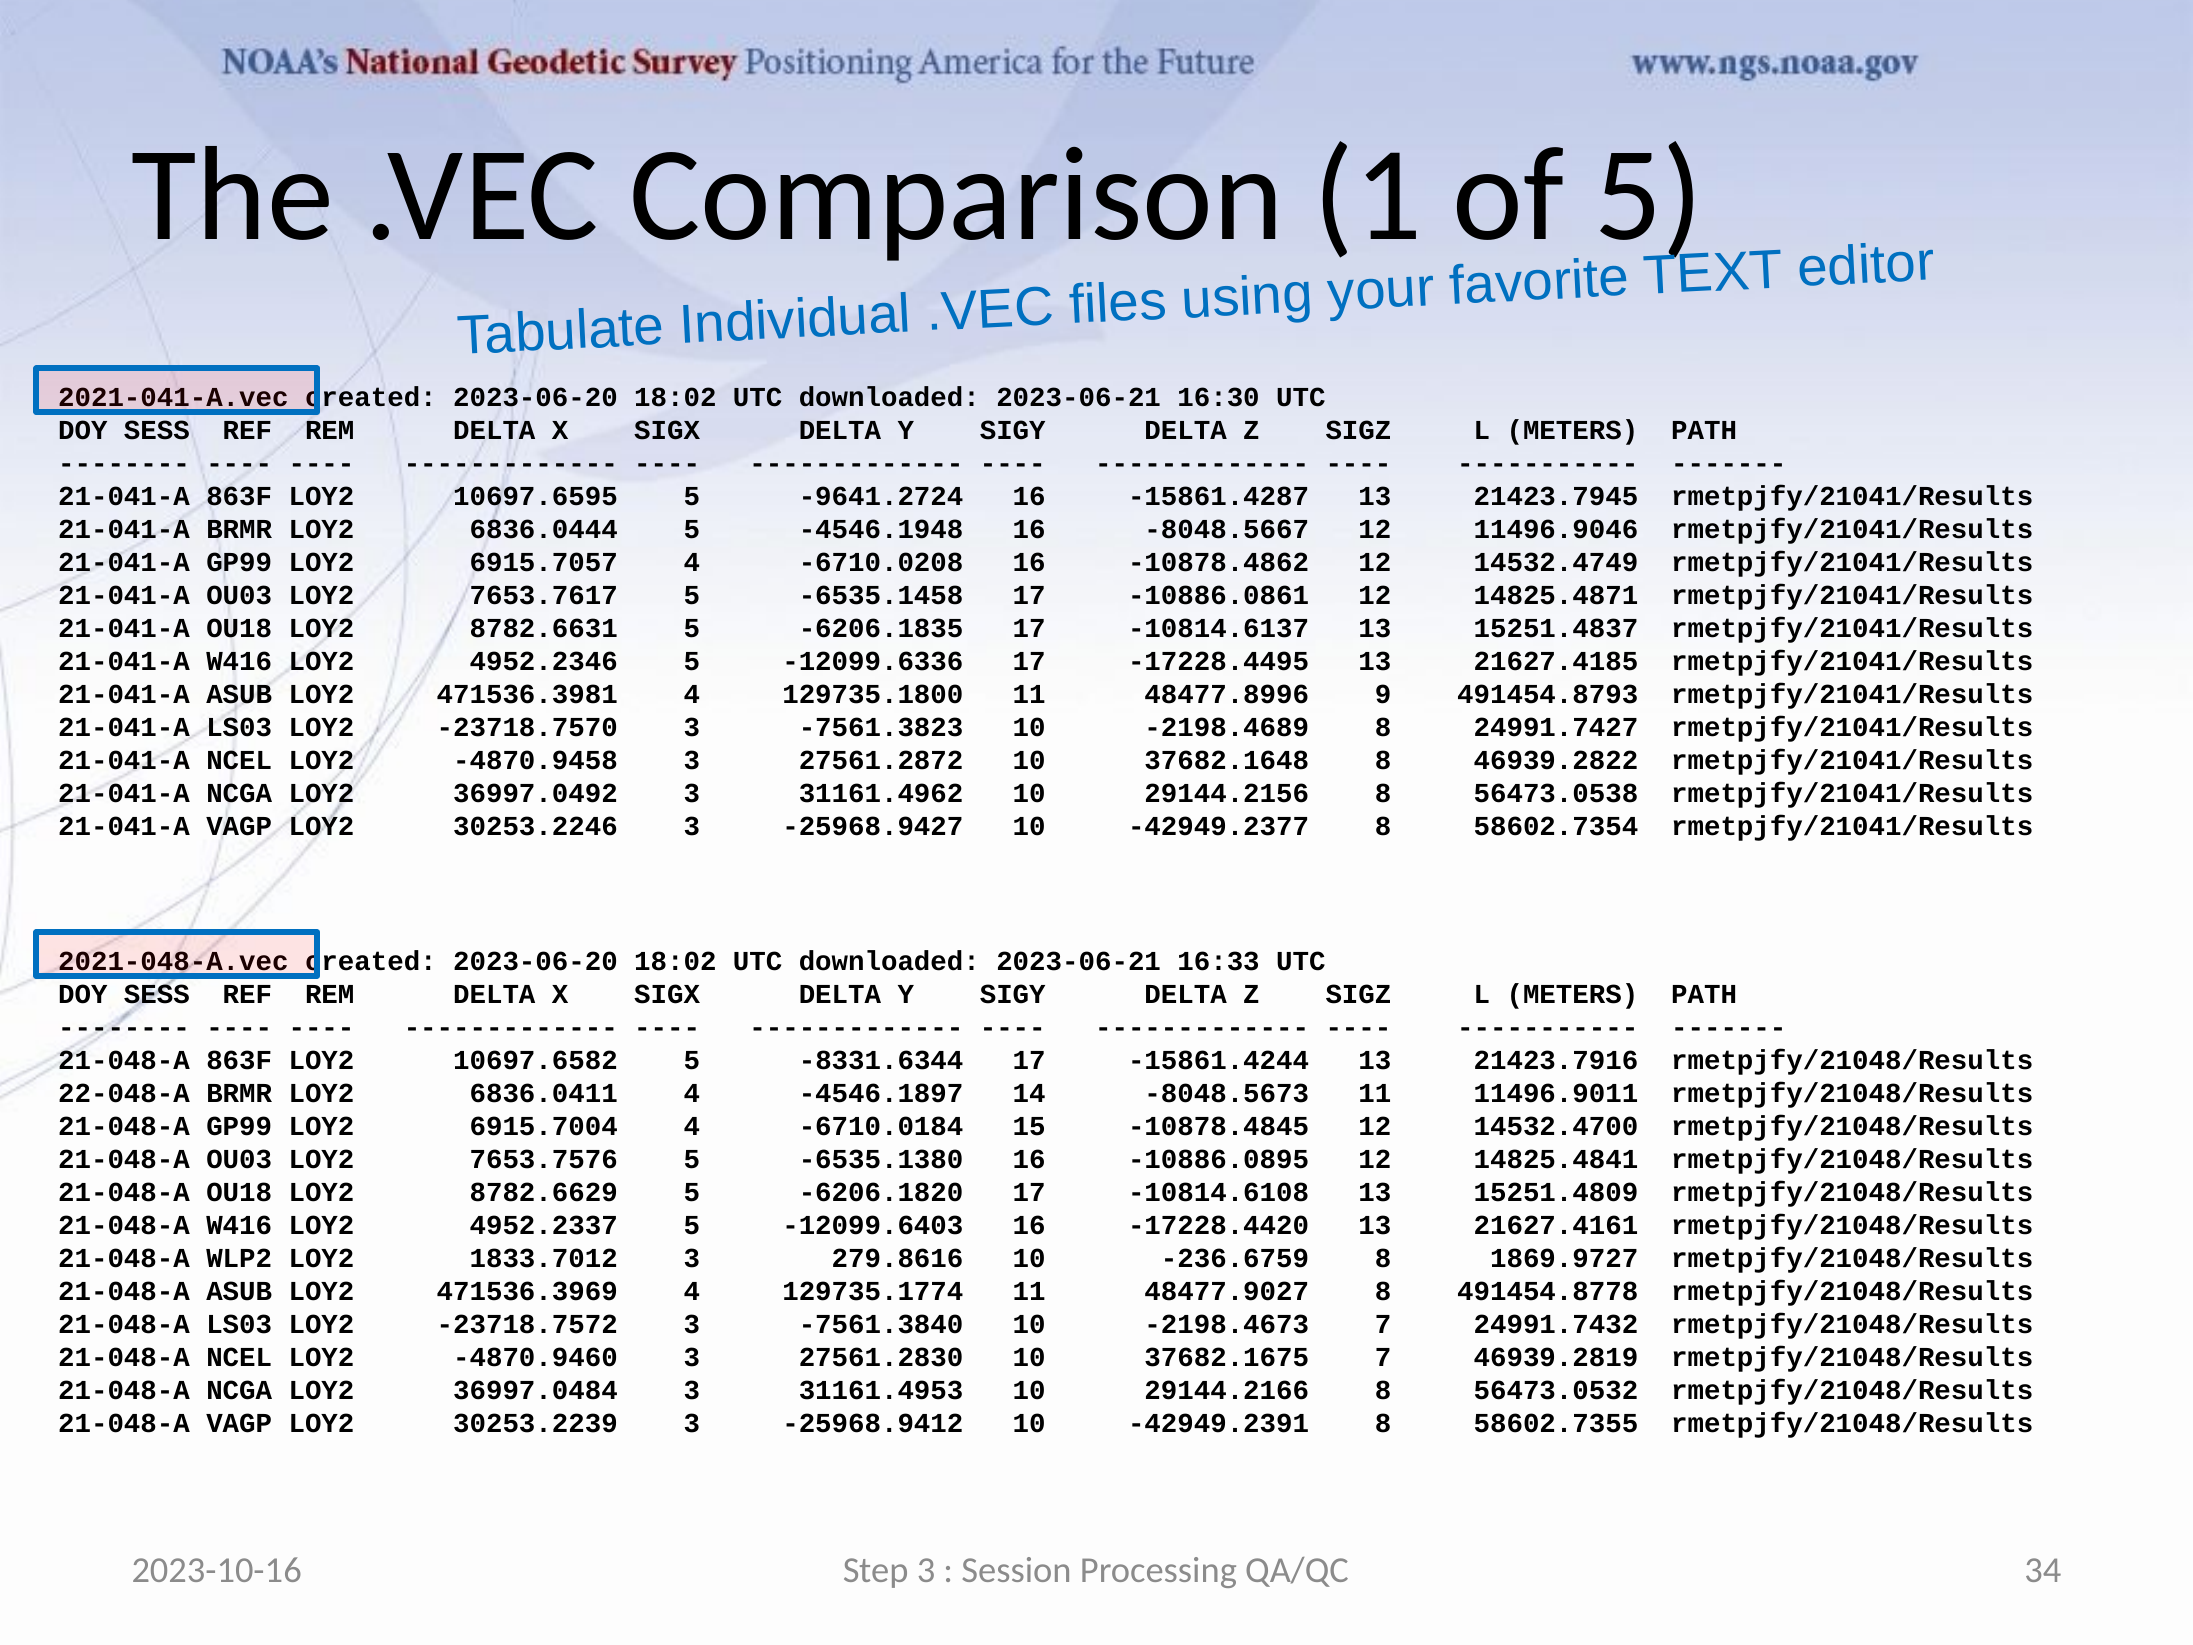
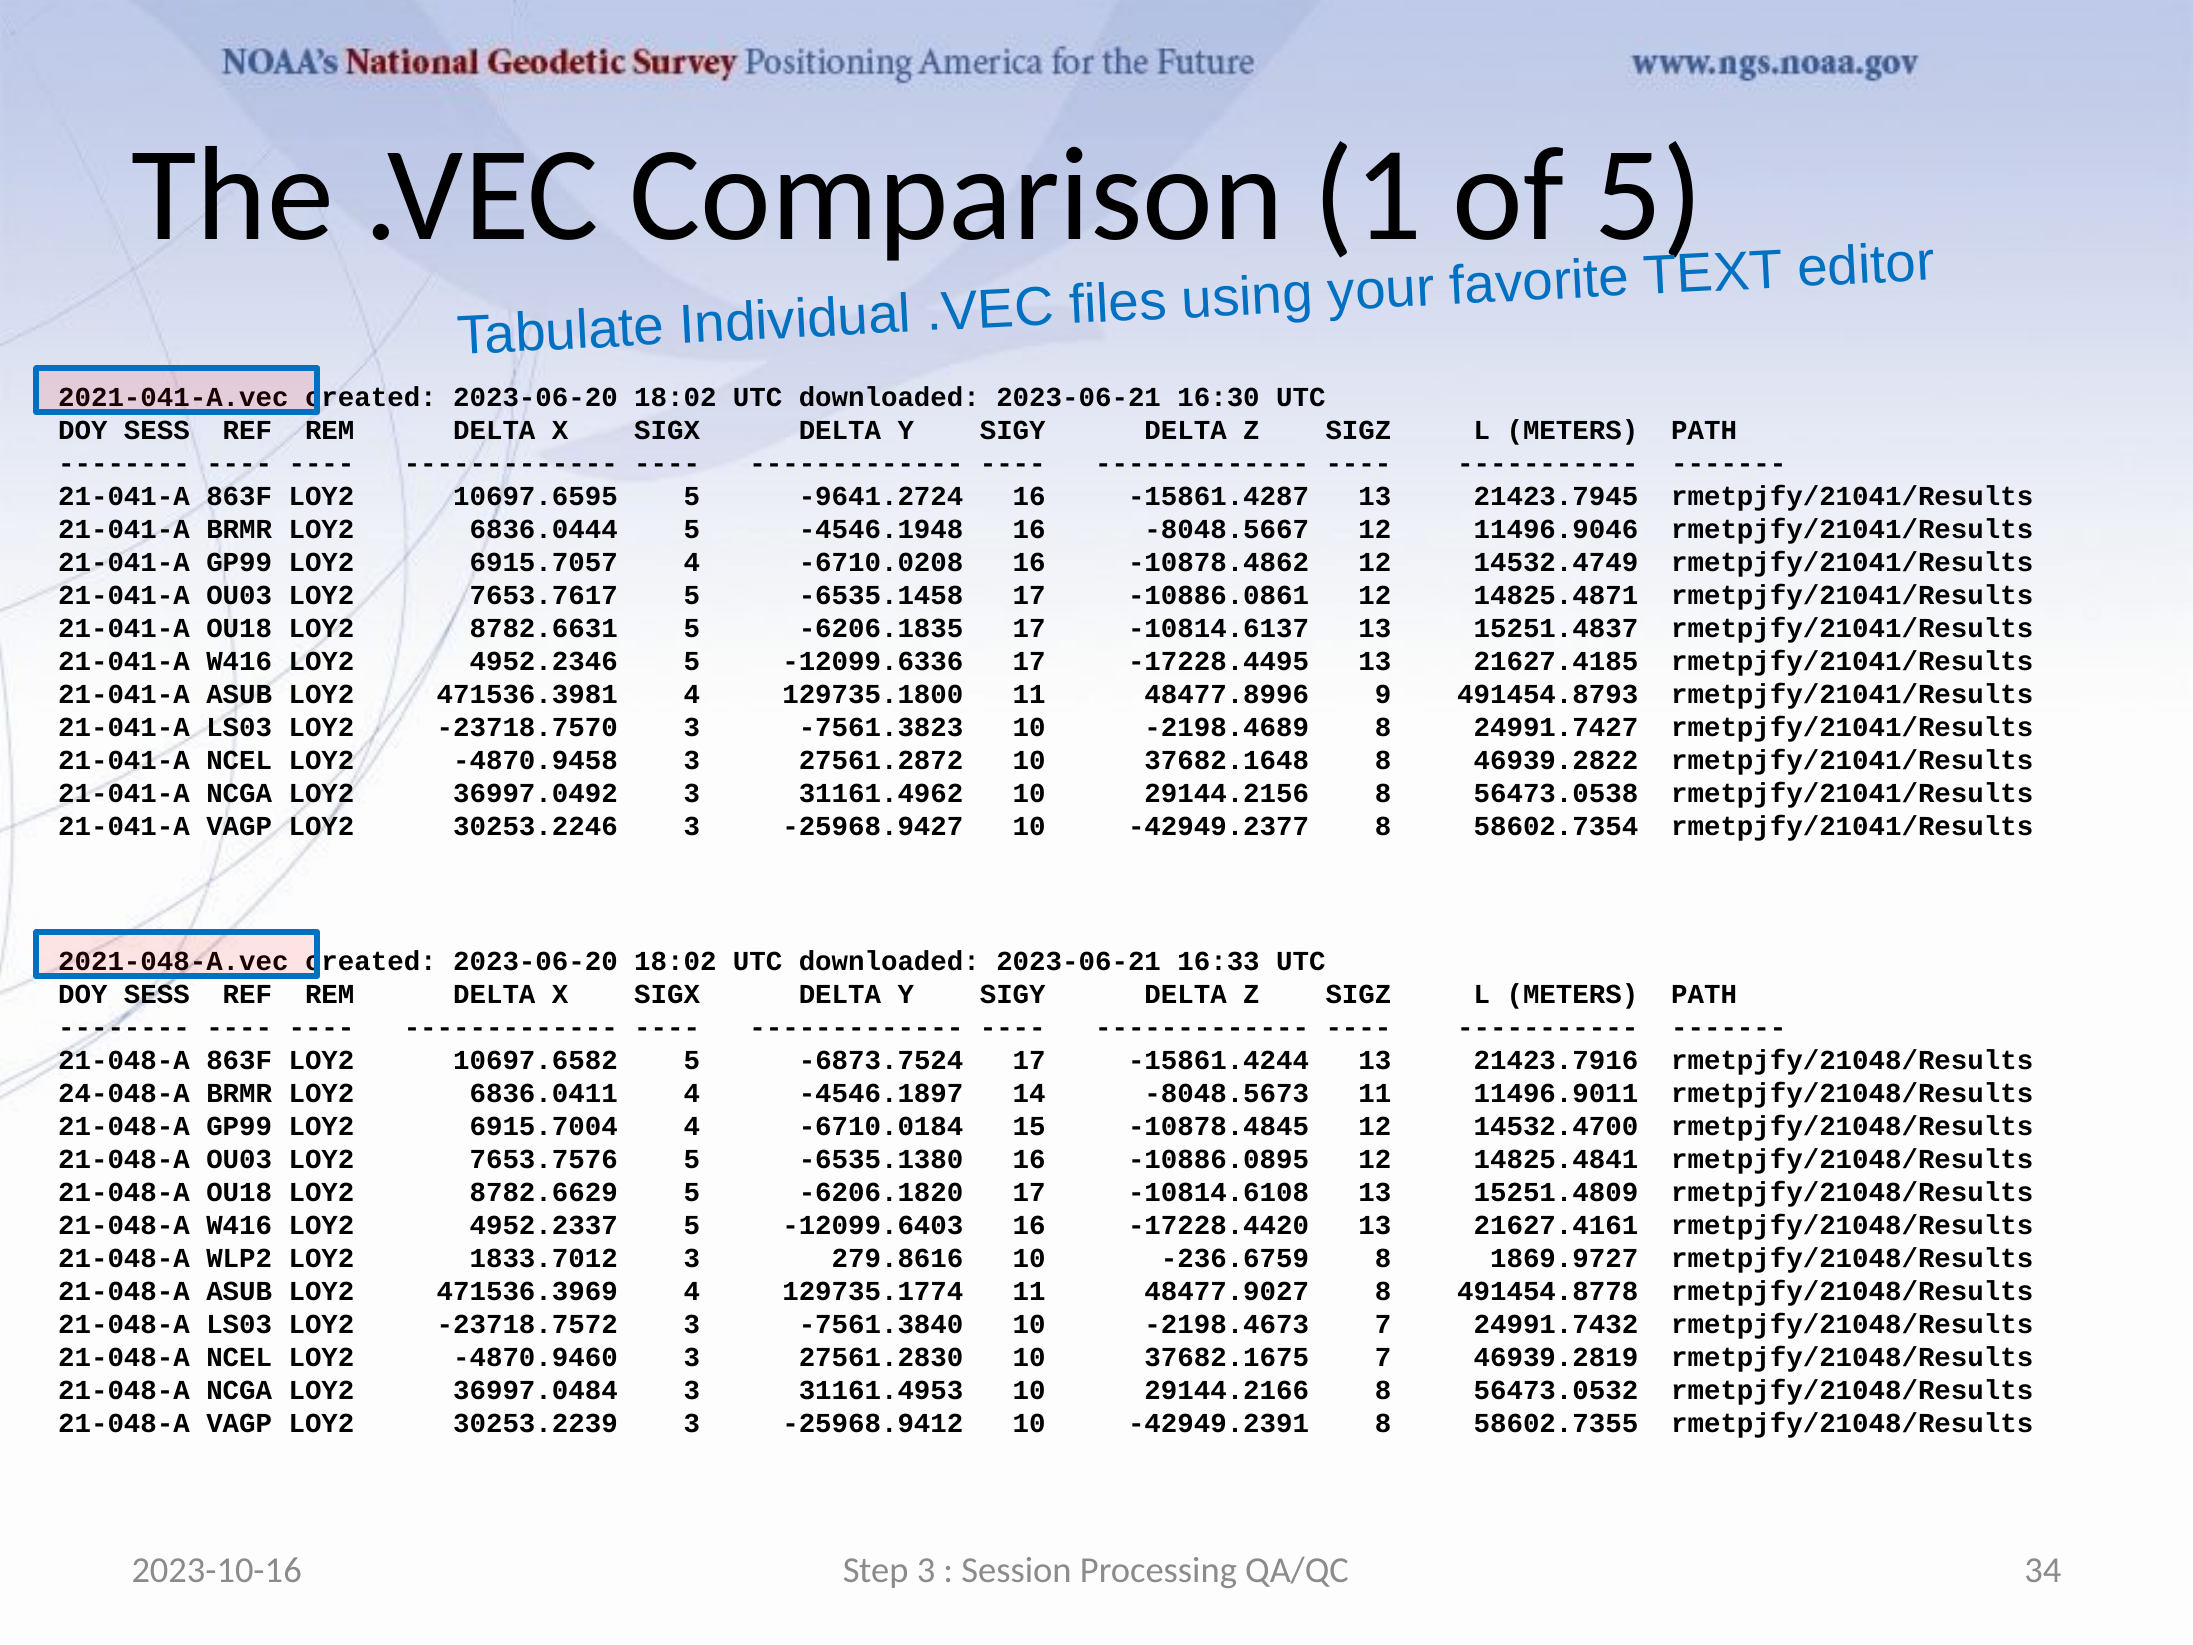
-8331.6344: -8331.6344 -> -6873.7524
22-048-A: 22-048-A -> 24-048-A
